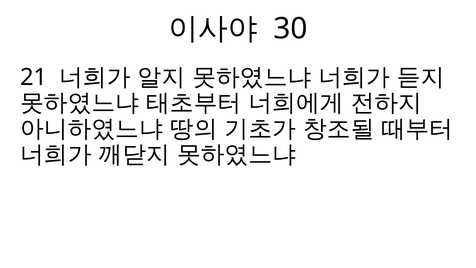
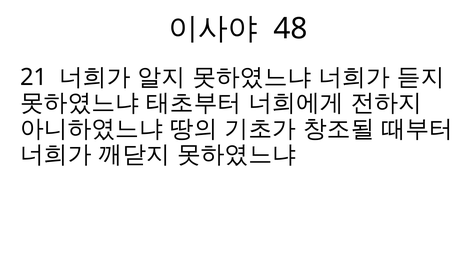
30: 30 -> 48
